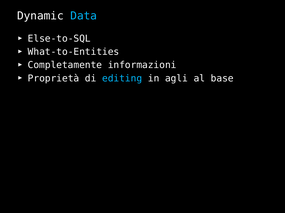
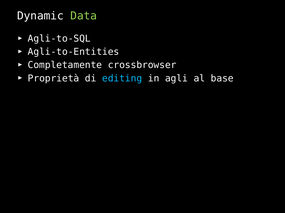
Data colour: light blue -> light green
Else-to-SQL: Else-to-SQL -> Agli-to-SQL
What-to-Entities: What-to-Entities -> Agli-to-Entities
informazioni: informazioni -> crossbrowser
